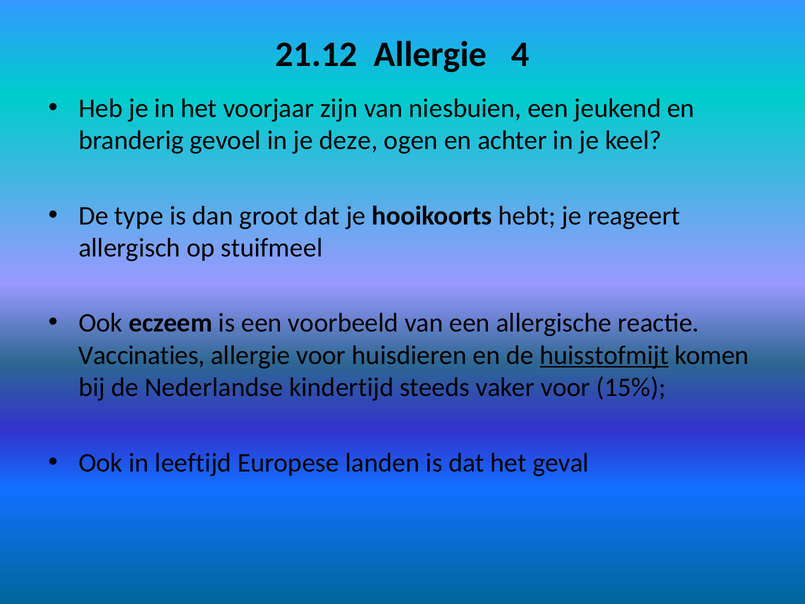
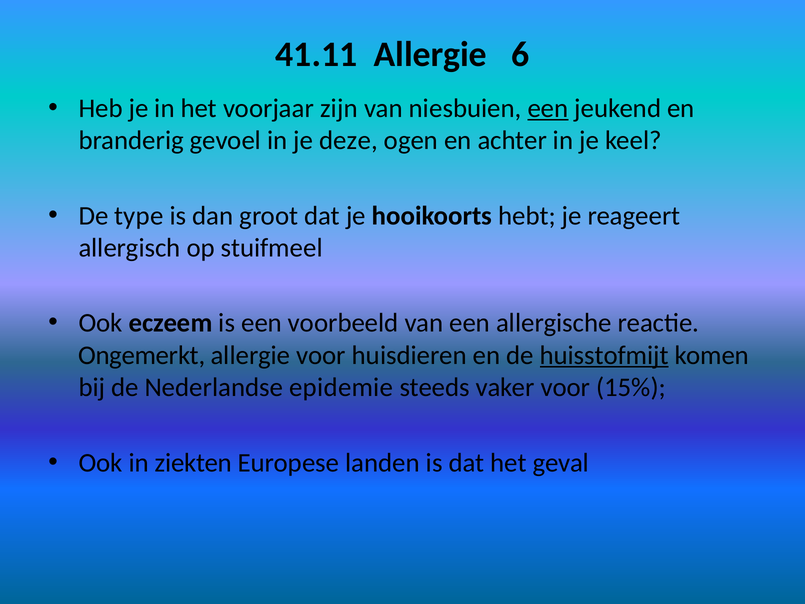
21.12: 21.12 -> 41.11
4: 4 -> 6
een at (548, 108) underline: none -> present
Vaccinaties: Vaccinaties -> Ongemerkt
kindertijd: kindertijd -> epidemie
leeftijd: leeftijd -> ziekten
